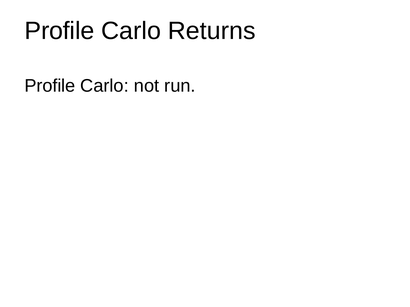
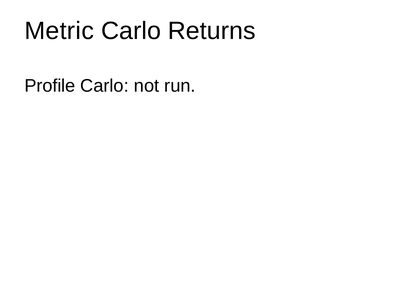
Profile at (59, 31): Profile -> Metric
